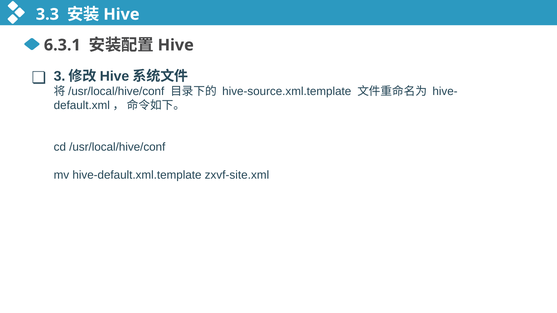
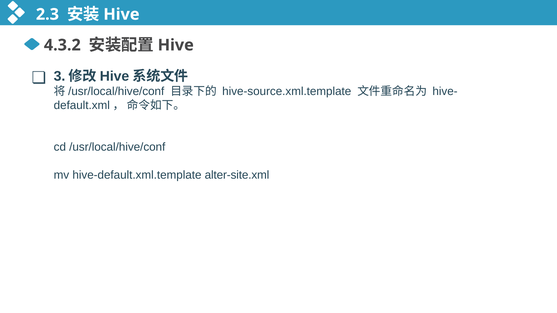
3.3: 3.3 -> 2.3
6.3.1: 6.3.1 -> 4.3.2
zxvf-site.xml: zxvf-site.xml -> alter-site.xml
